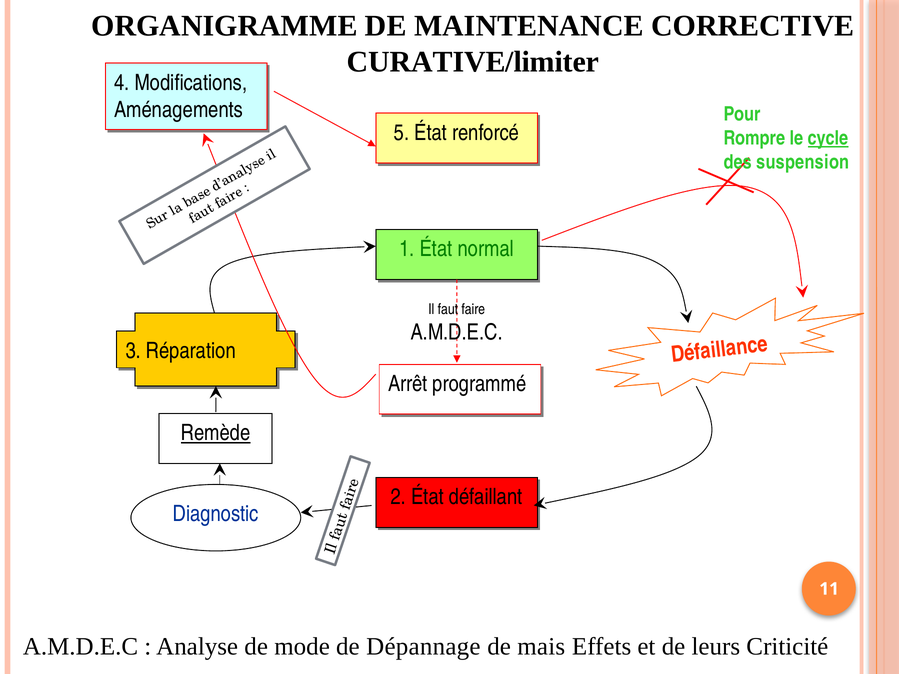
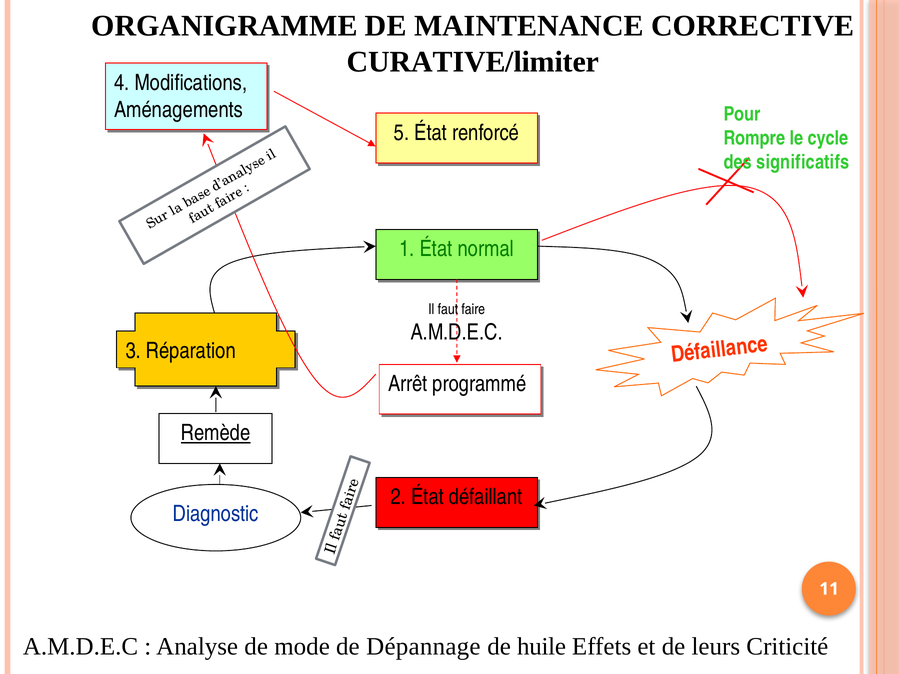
cycle underline: present -> none
suspension: suspension -> significatifs
mais: mais -> huile
